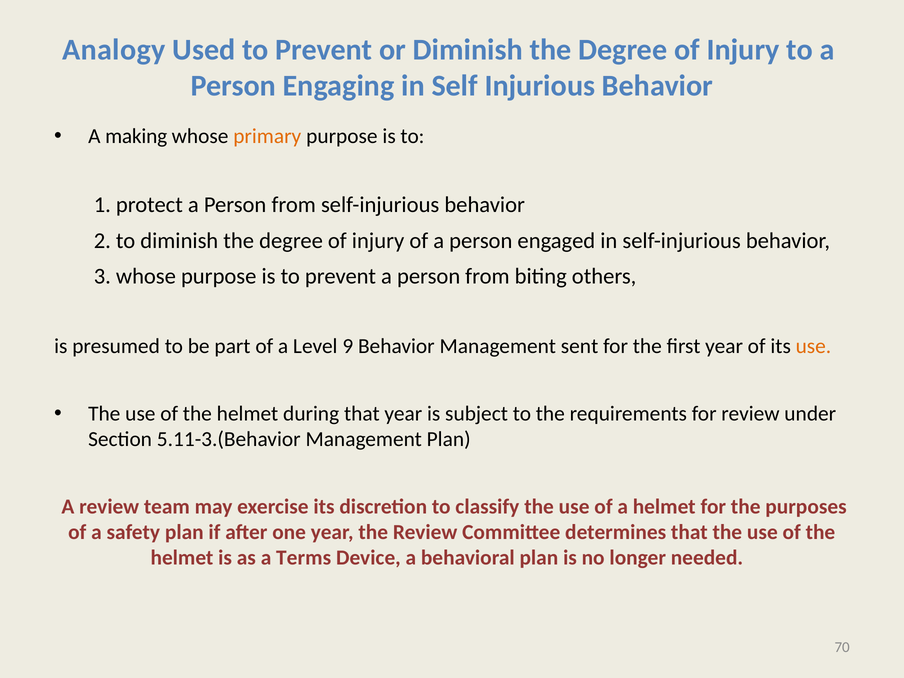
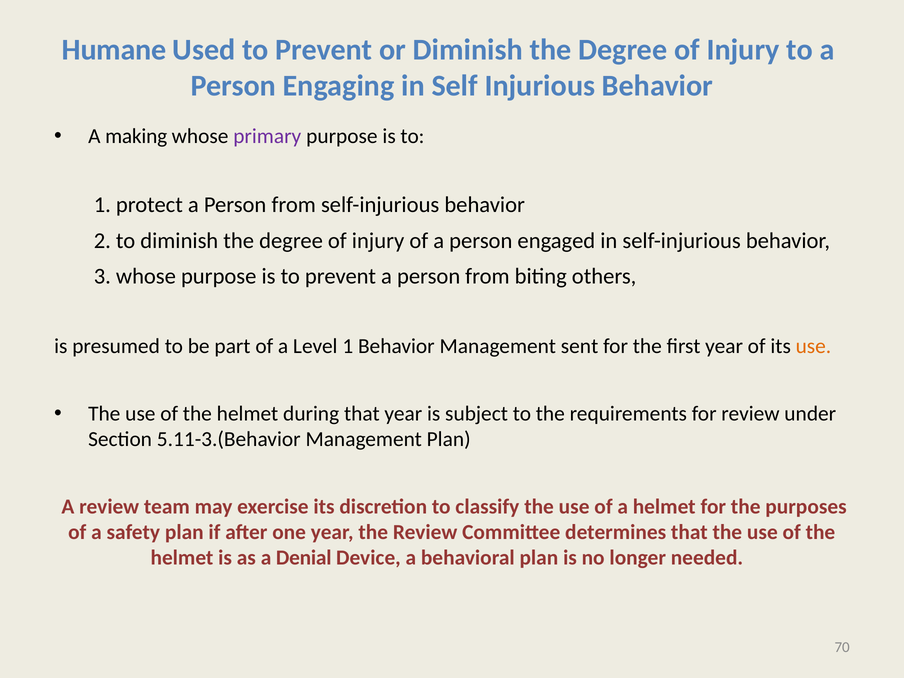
Analogy: Analogy -> Humane
primary colour: orange -> purple
Level 9: 9 -> 1
Terms: Terms -> Denial
